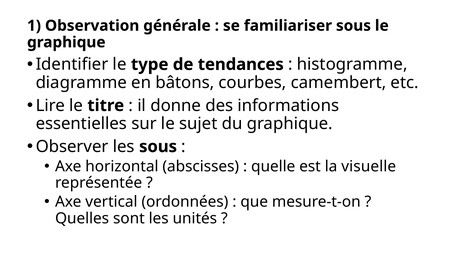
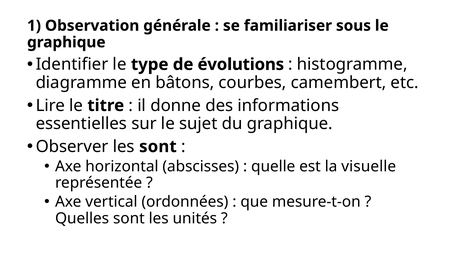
tendances: tendances -> évolutions
les sous: sous -> sont
